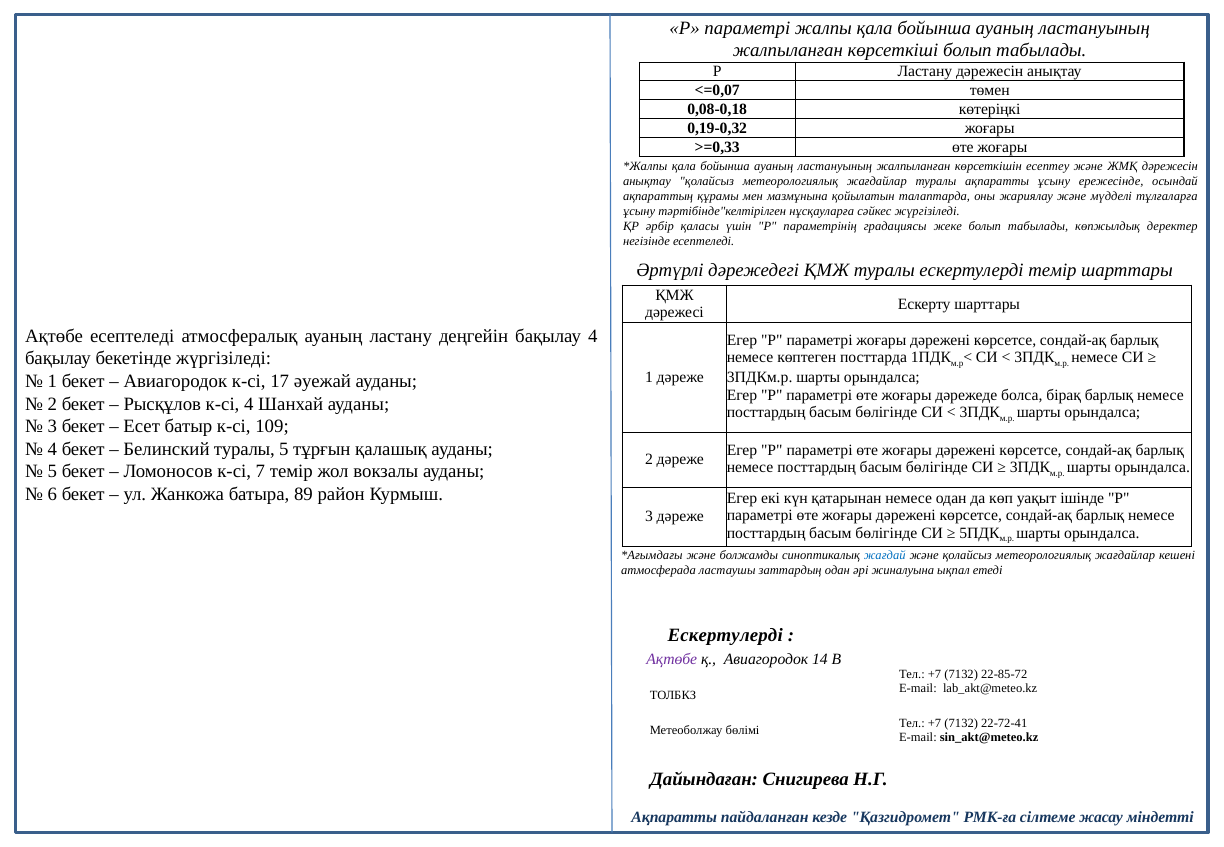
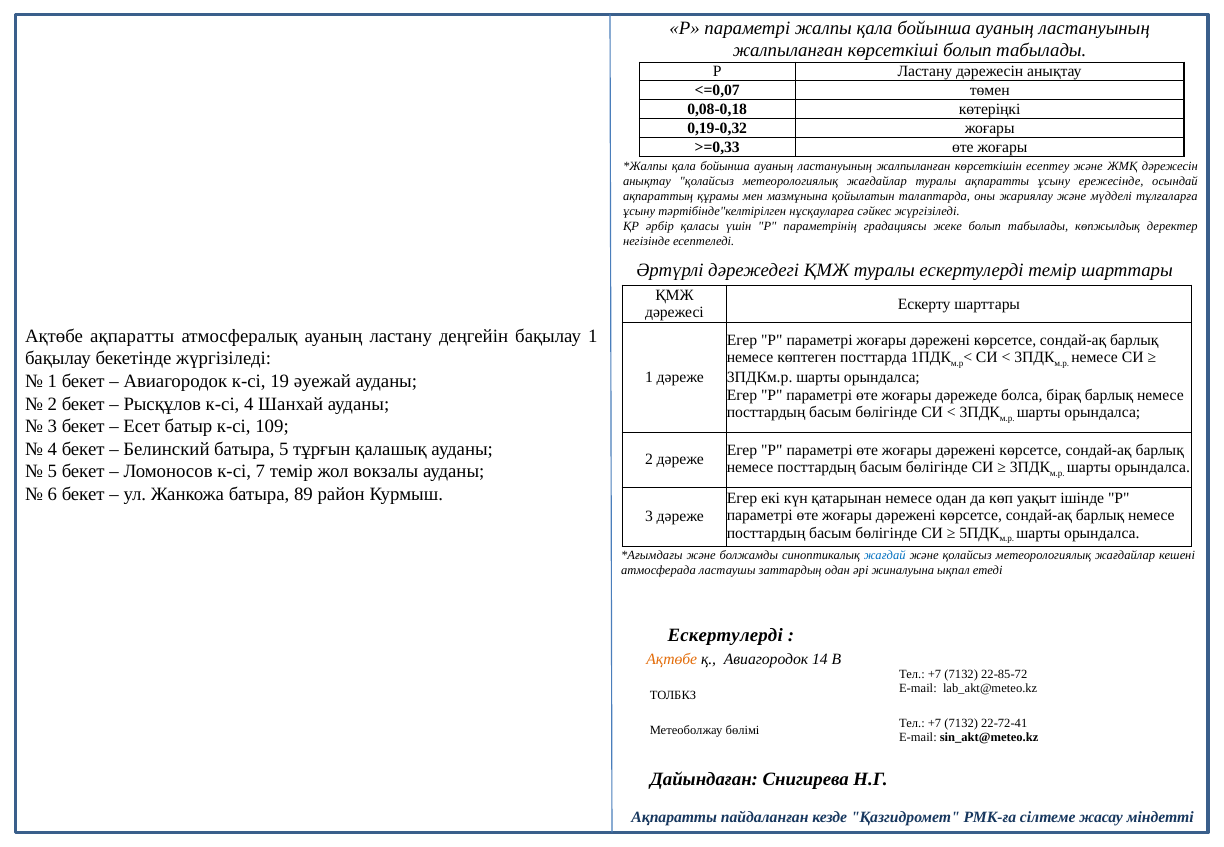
Ақтөбе есептеледі: есептеледі -> ақпаратты
бақылау 4: 4 -> 1
17: 17 -> 19
Белинский туралы: туралы -> батыра
Ақтөбе at (672, 659) colour: purple -> orange
